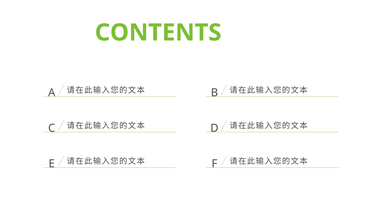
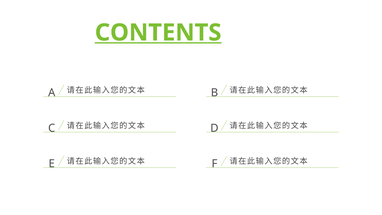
CONTENTS underline: none -> present
